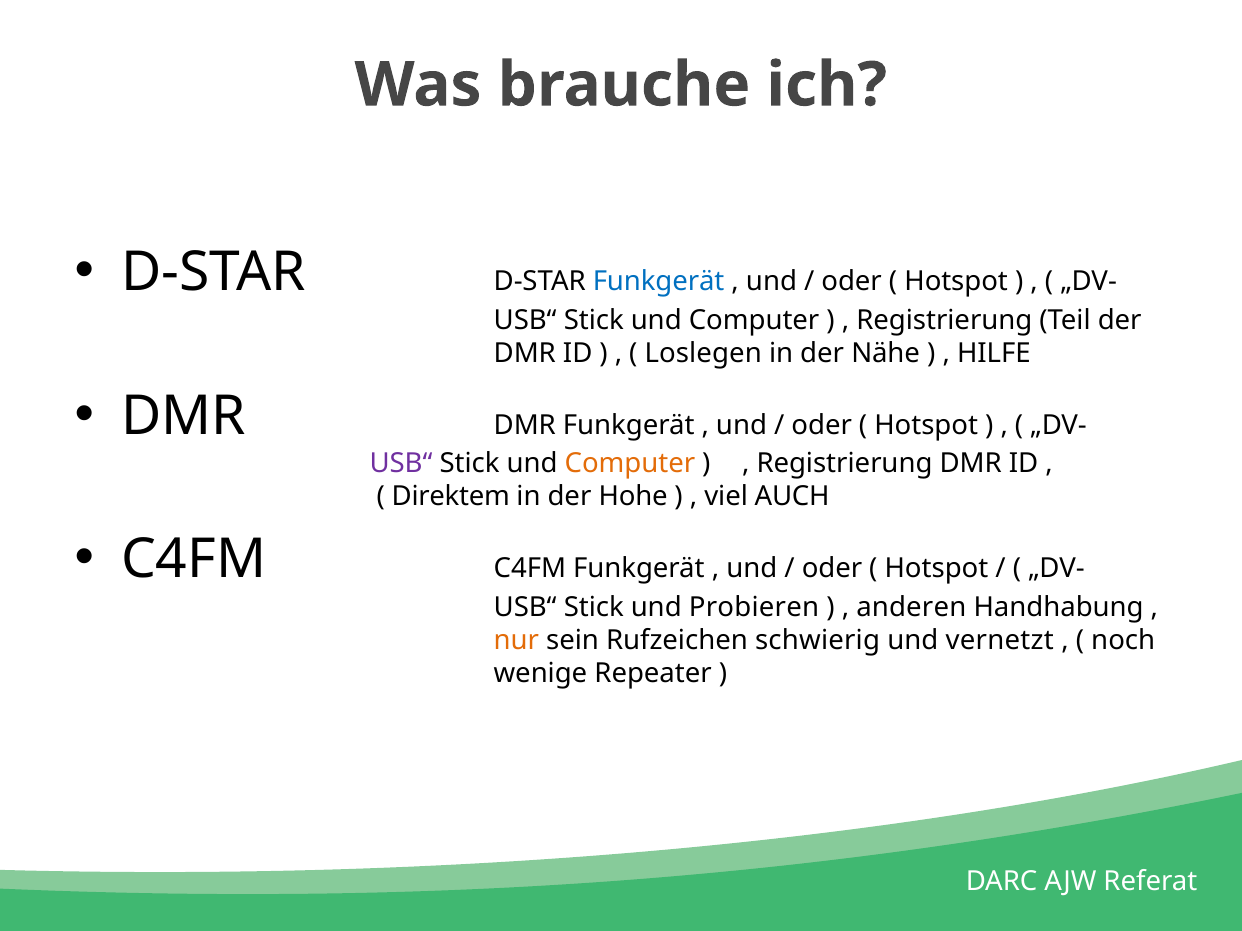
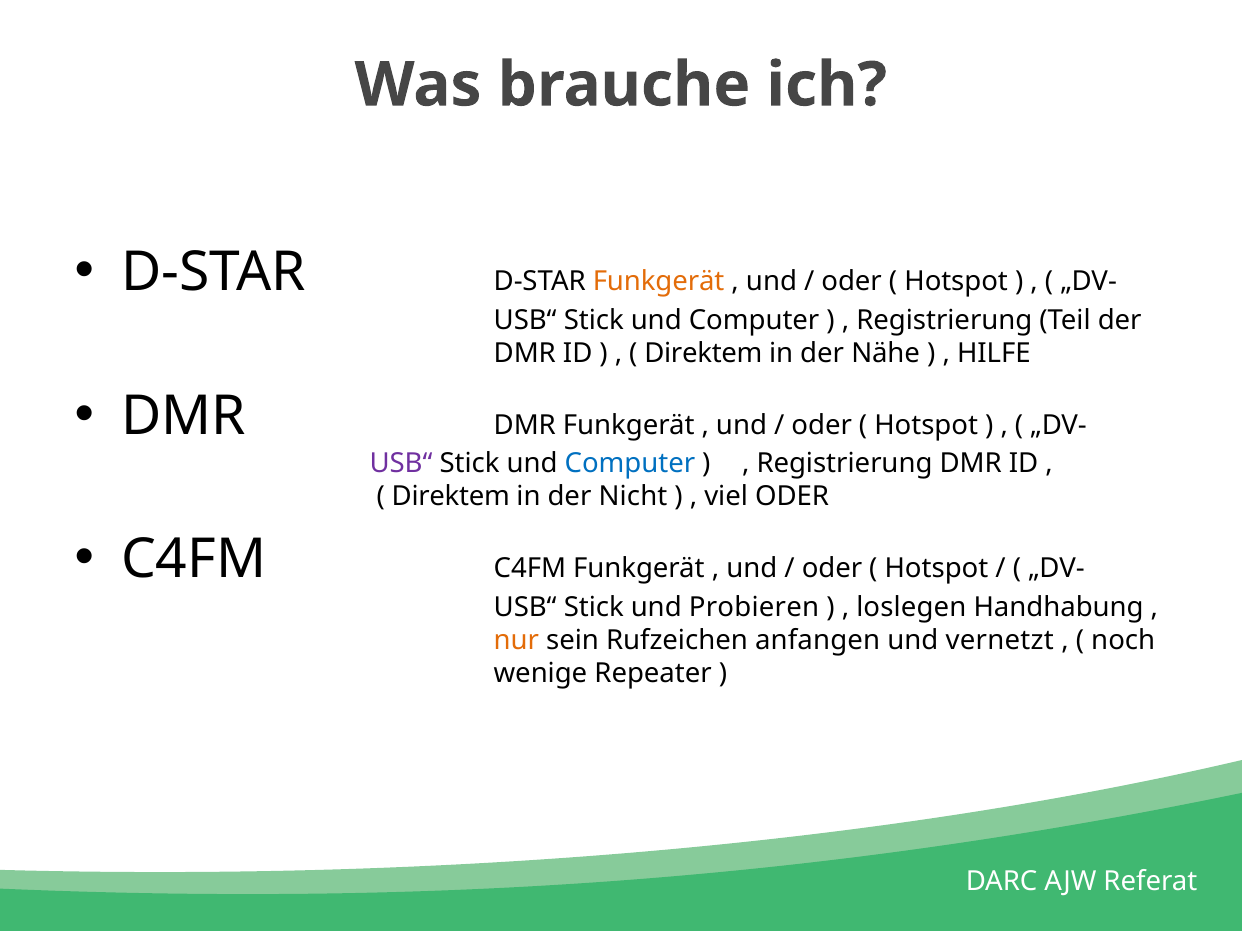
Funkgerät at (659, 282) colour: blue -> orange
Loslegen at (703, 353): Loslegen -> Direktem
Computer at (630, 464) colour: orange -> blue
Hohe: Hohe -> Nicht
viel AUCH: AUCH -> ODER
anderen: anderen -> loslegen
schwierig: schwierig -> anfangen
